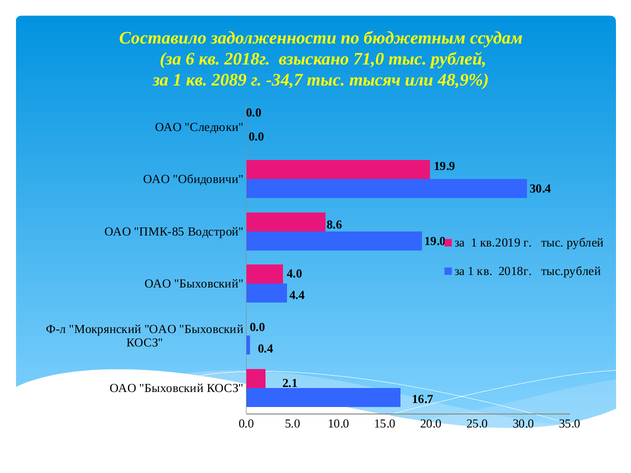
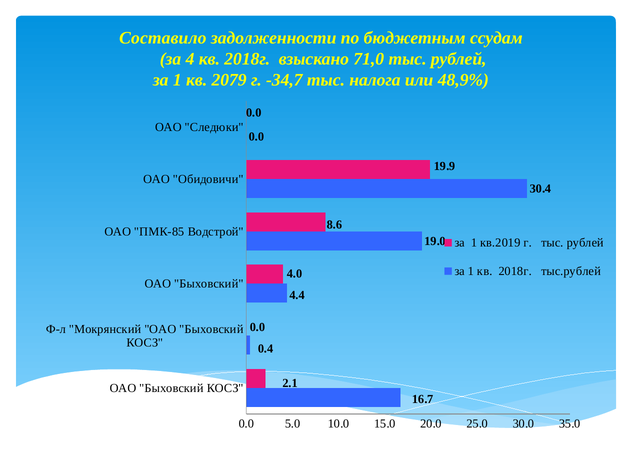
6: 6 -> 4
2089: 2089 -> 2079
тысяч: тысяч -> налога
